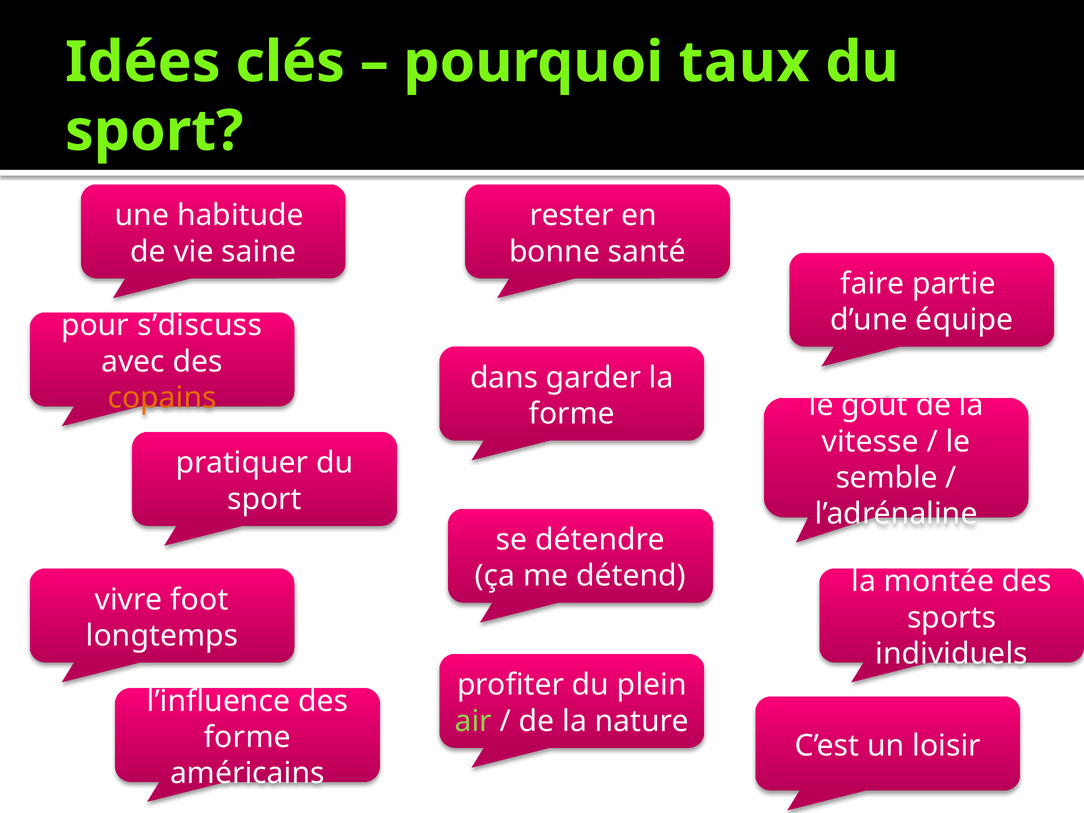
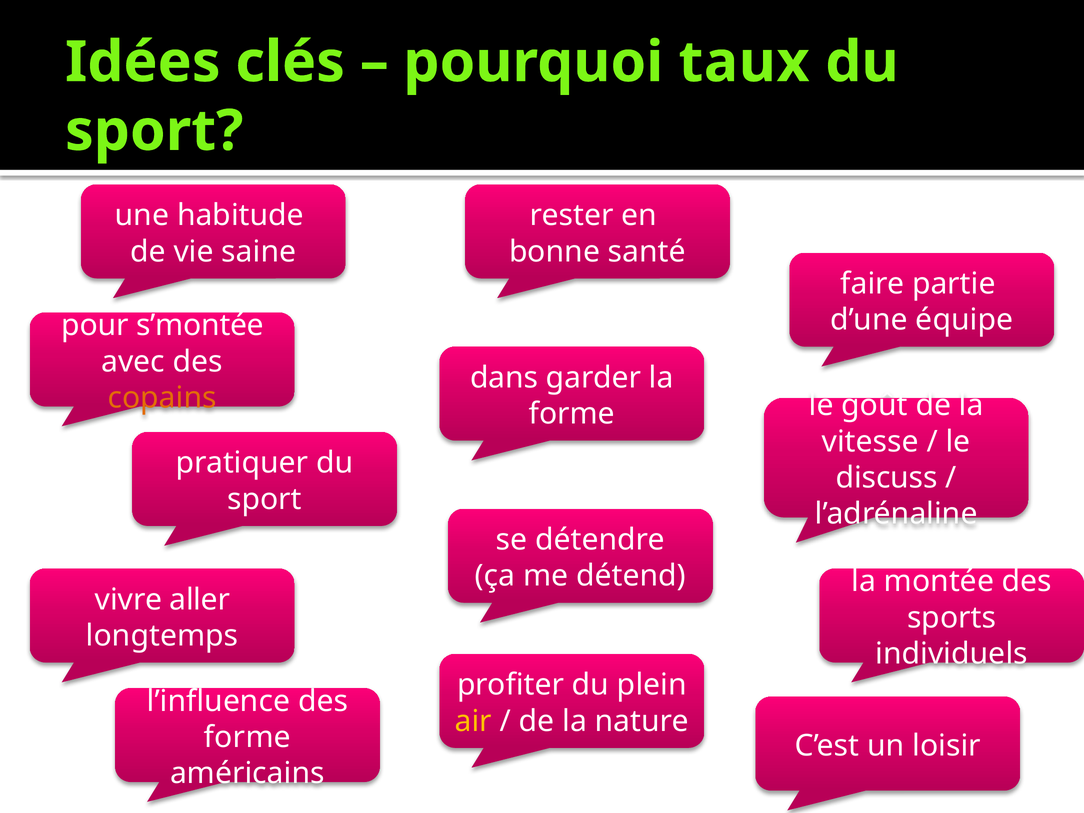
s’discuss: s’discuss -> s’montée
semble: semble -> discuss
foot: foot -> aller
air colour: light green -> yellow
